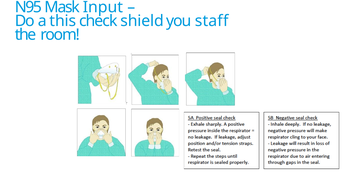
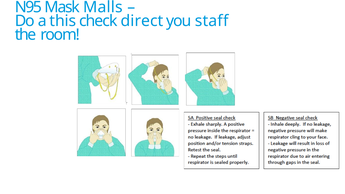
Input: Input -> Malls
shield: shield -> direct
